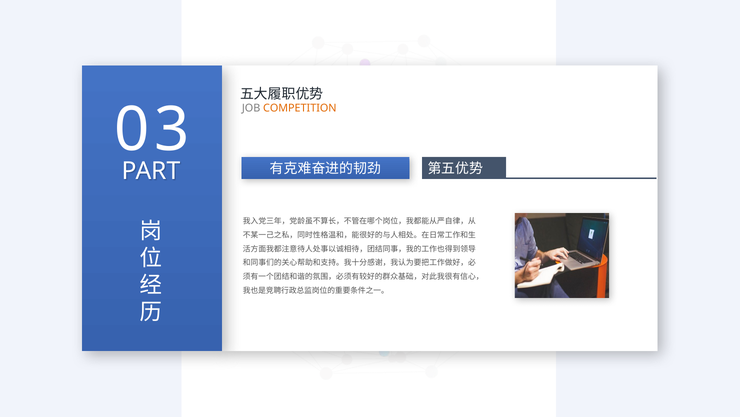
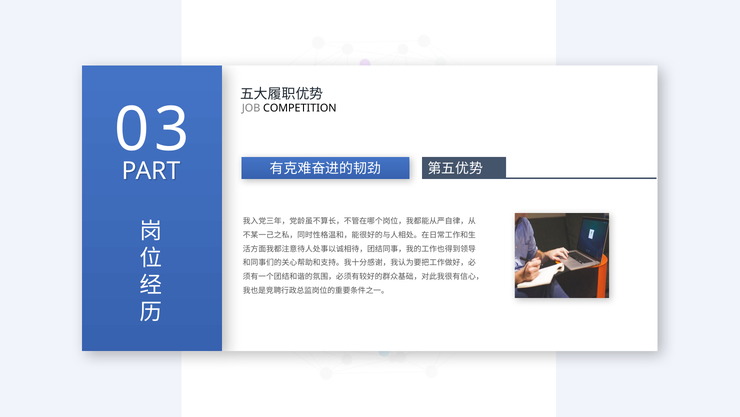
COMPETITION colour: orange -> black
